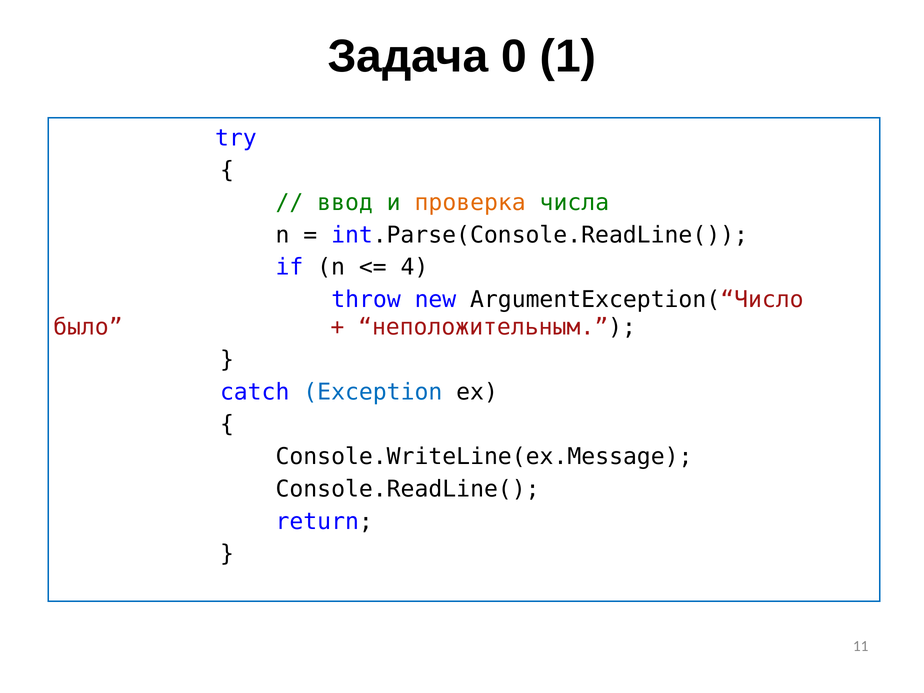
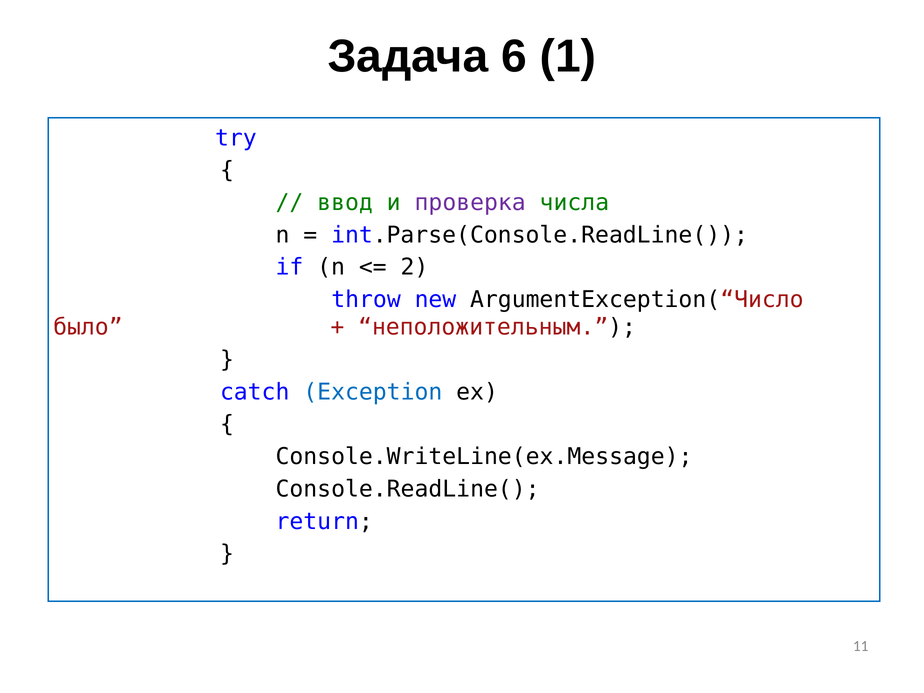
0: 0 -> 6
проверка colour: orange -> purple
4: 4 -> 2
